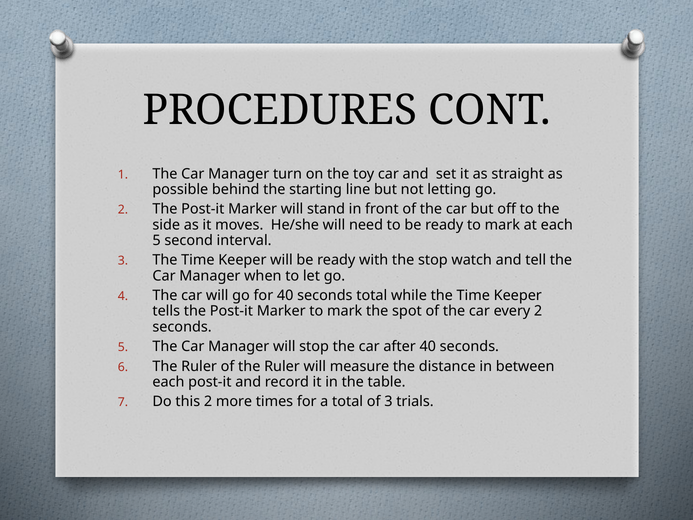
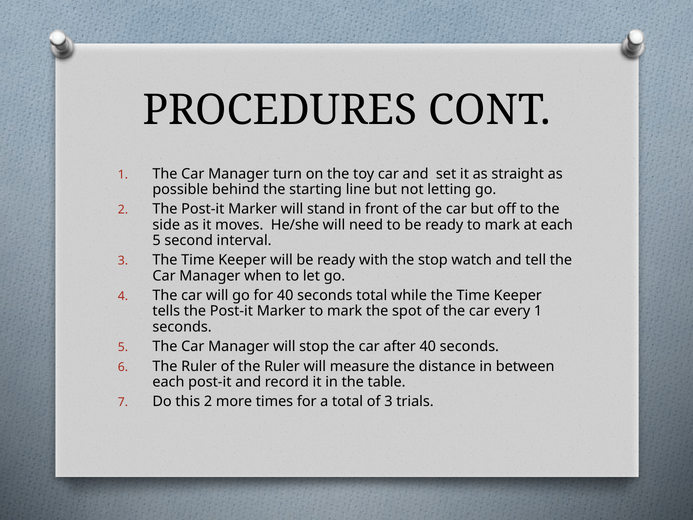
every 2: 2 -> 1
